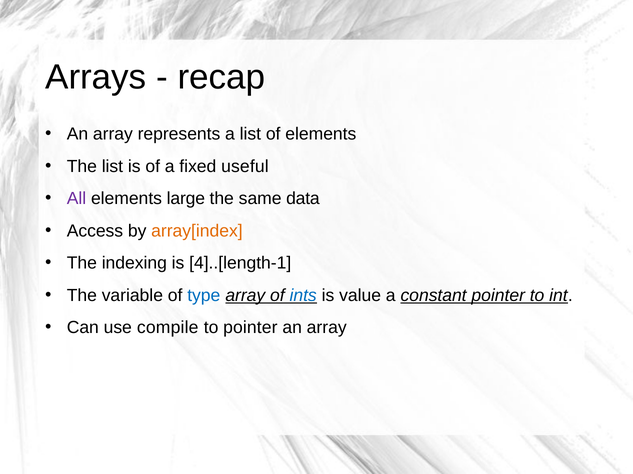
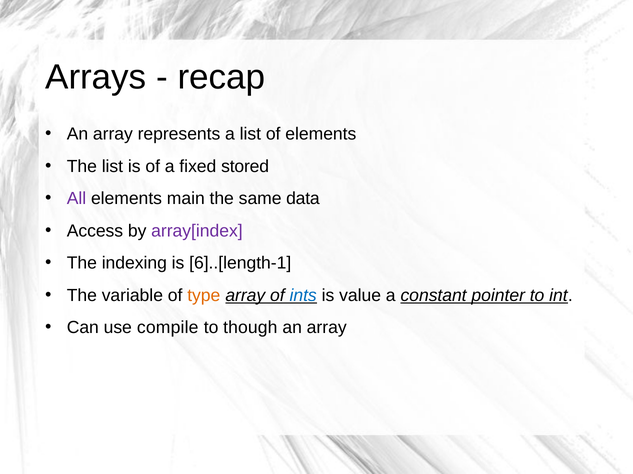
useful: useful -> stored
large: large -> main
array[index colour: orange -> purple
4]..[length-1: 4]..[length-1 -> 6]..[length-1
type colour: blue -> orange
to pointer: pointer -> though
